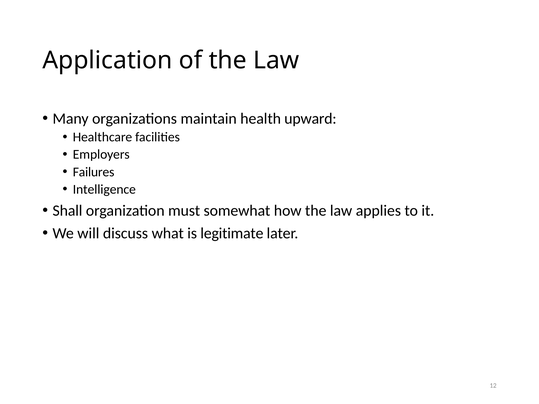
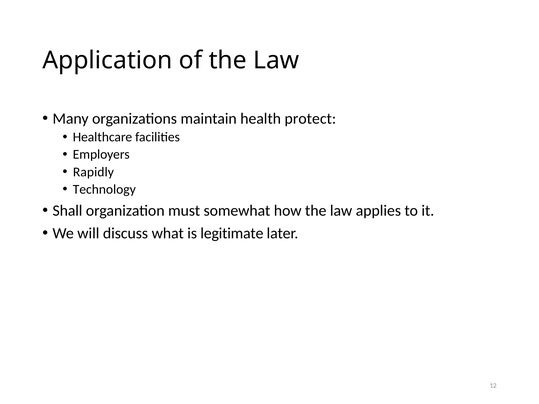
upward: upward -> protect
Failures: Failures -> Rapidly
Intelligence: Intelligence -> Technology
